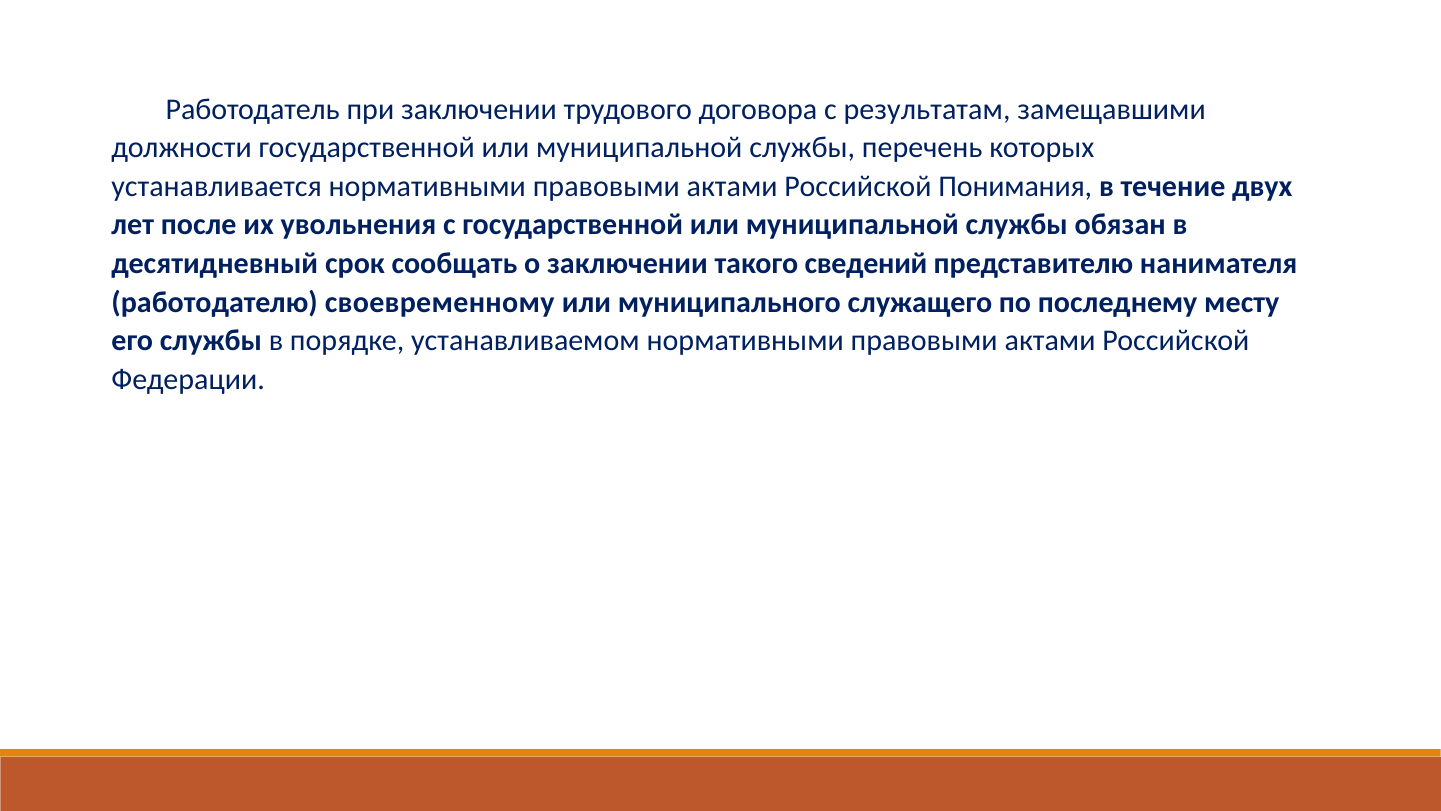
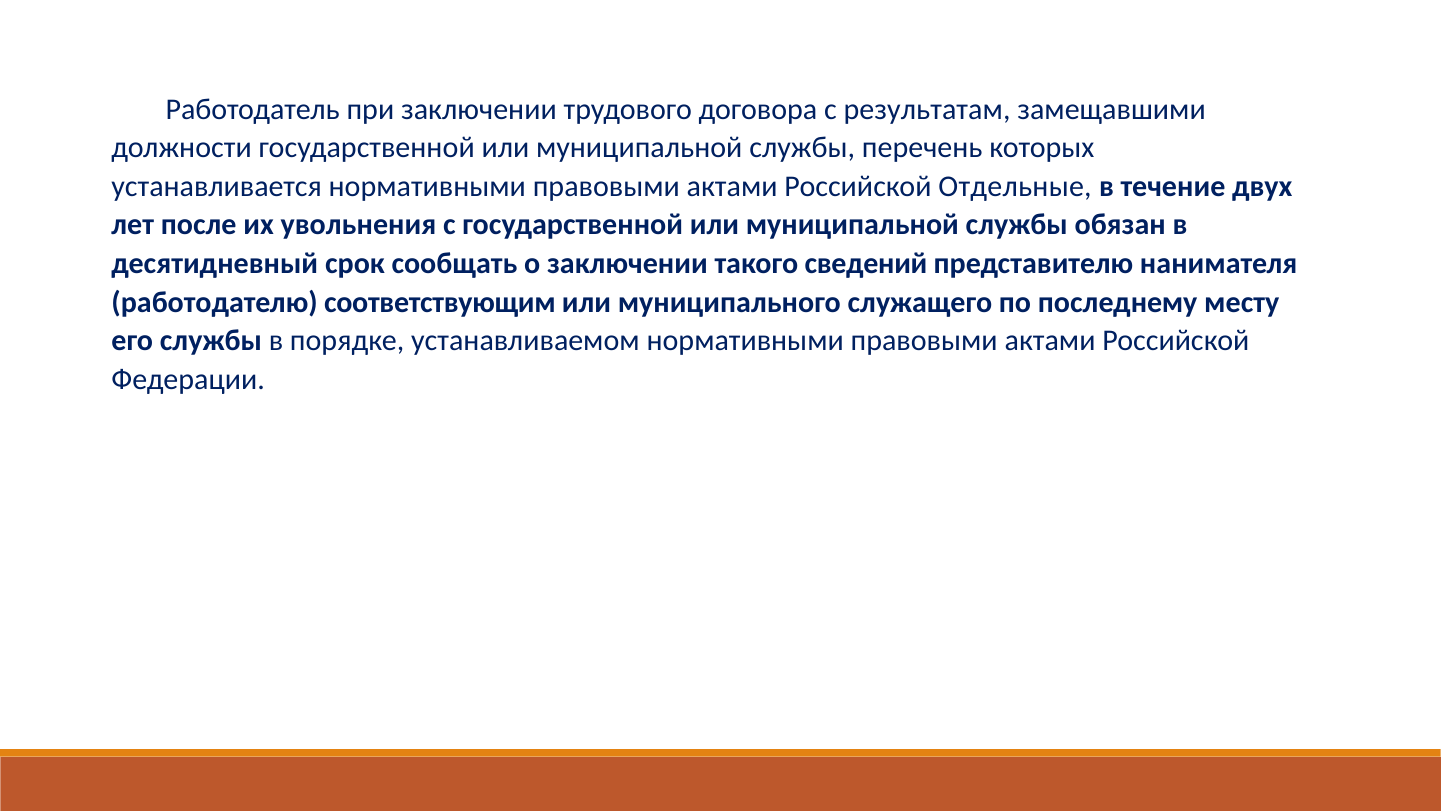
Понимания: Понимания -> Отдельные
своевременному: своевременному -> соответствующим
